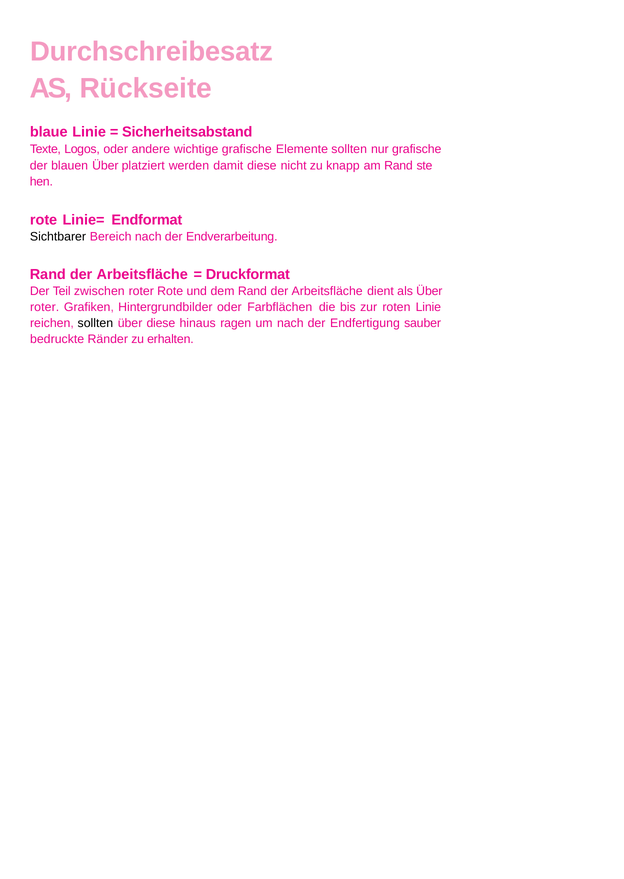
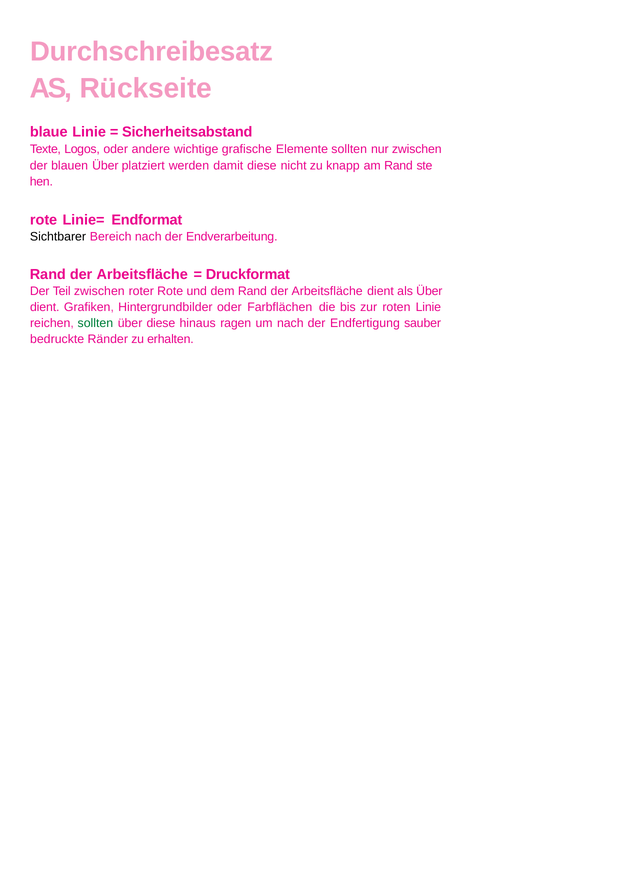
nur grafische: grafische -> zwischen
roter at (45, 307): roter -> dient
sollten at (95, 323) colour: black -> green
